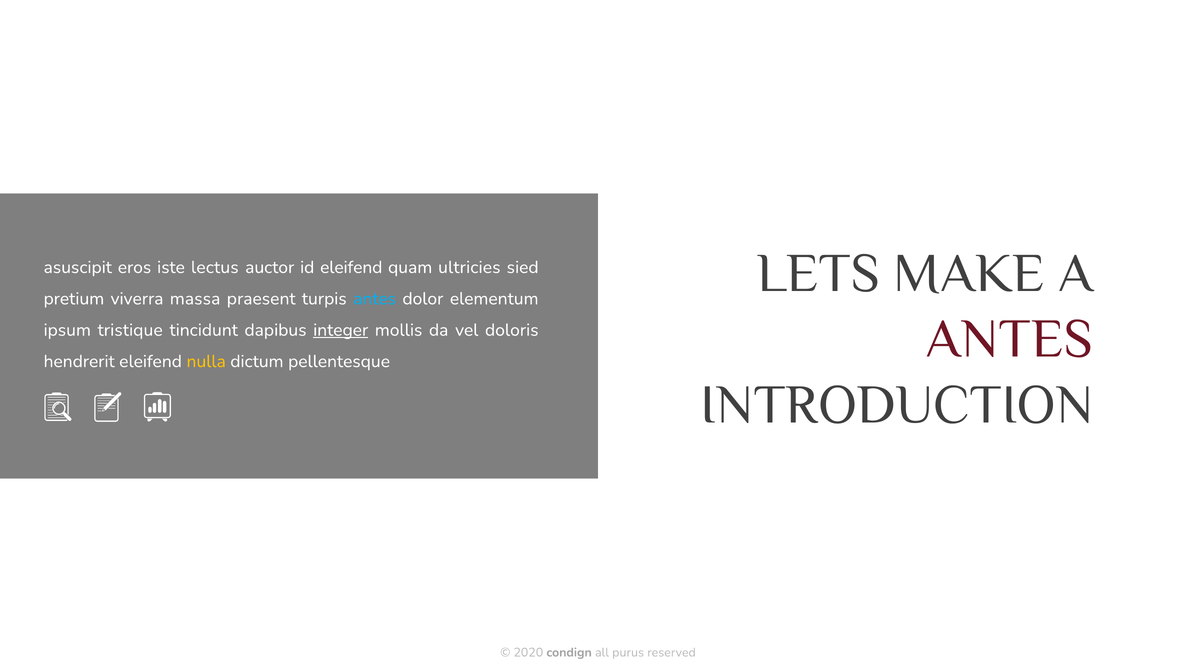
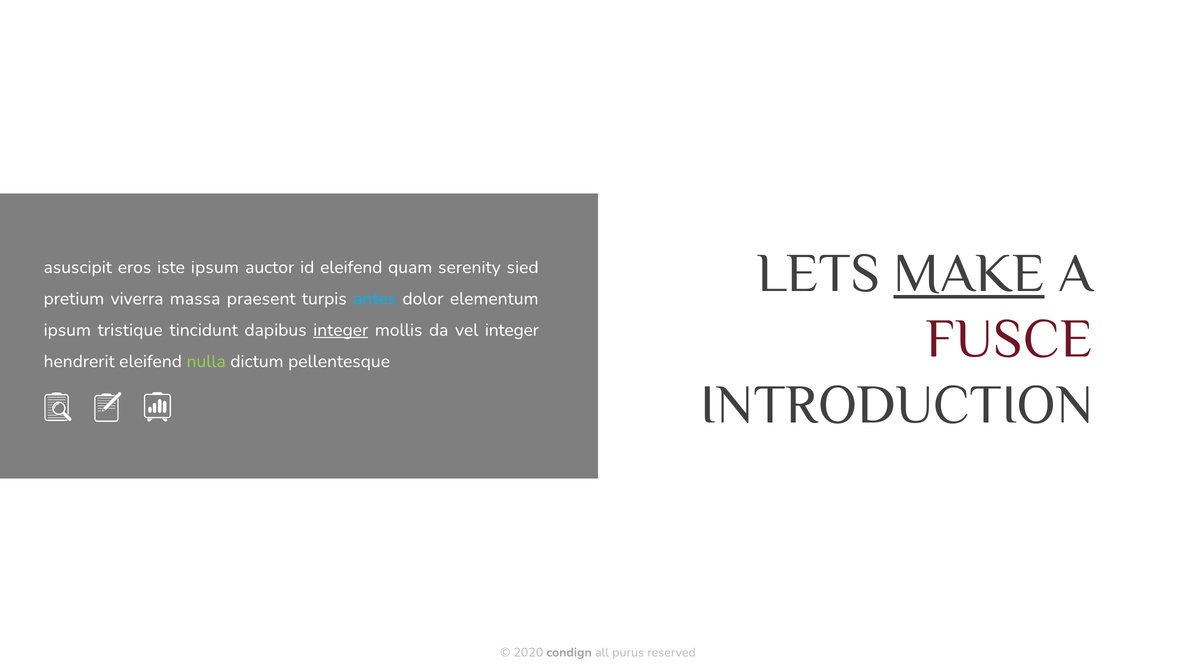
MAKE underline: none -> present
iste lectus: lectus -> ipsum
ultricies: ultricies -> serenity
ANTES at (1009, 339): ANTES -> FUSCE
vel doloris: doloris -> integer
nulla colour: yellow -> light green
